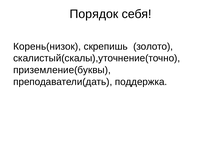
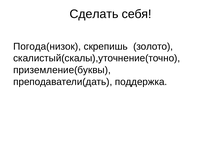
Порядок: Порядок -> Сделать
Корень(низок: Корень(низок -> Погода(низок
